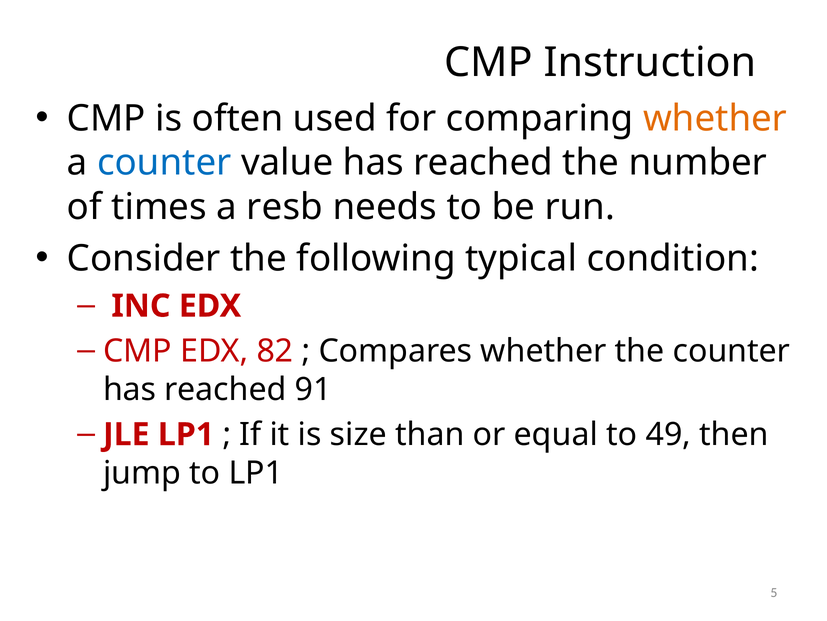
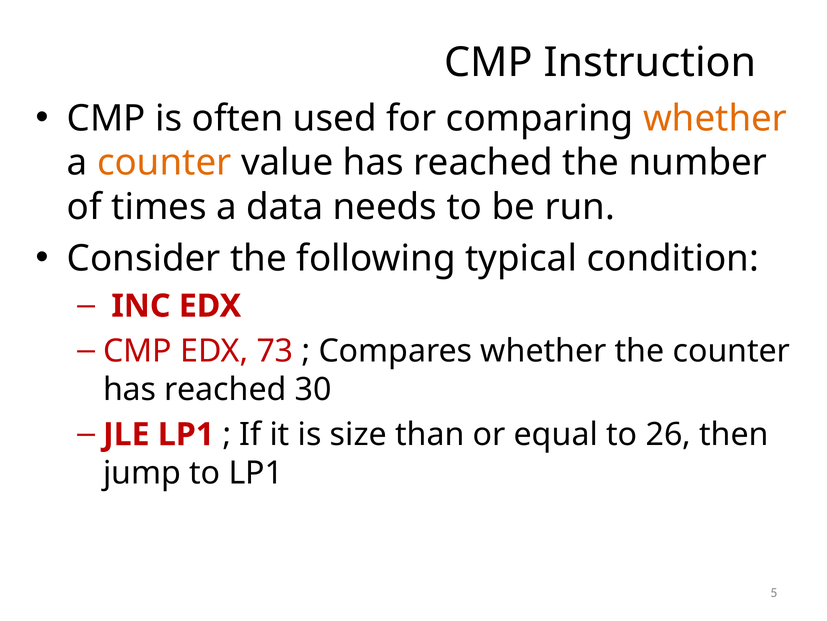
counter at (164, 163) colour: blue -> orange
resb: resb -> data
82: 82 -> 73
91: 91 -> 30
49: 49 -> 26
